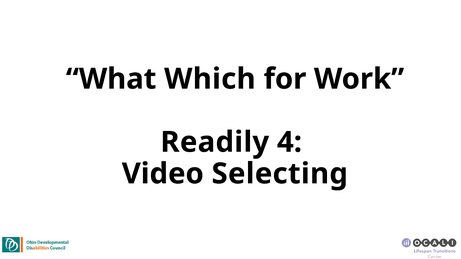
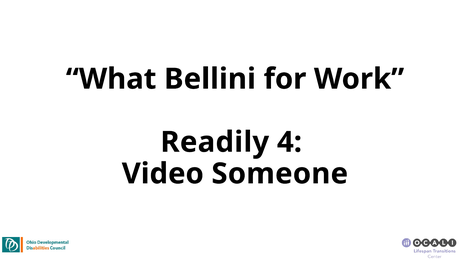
Which: Which -> Bellini
Selecting: Selecting -> Someone
